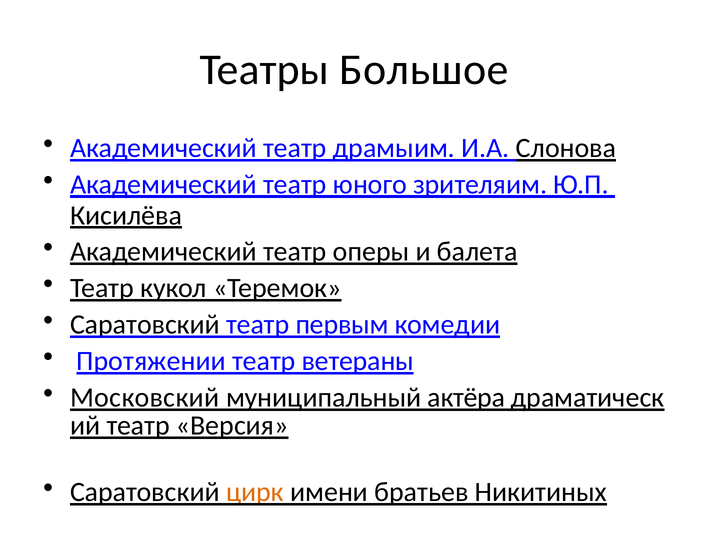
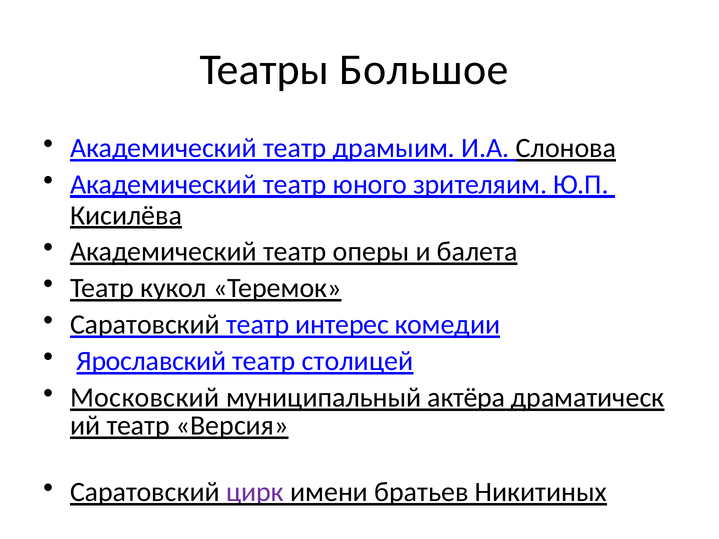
первым: первым -> интерес
Протяжении: Протяжении -> Ярославский
ветераны: ветераны -> столицей
цирк colour: orange -> purple
